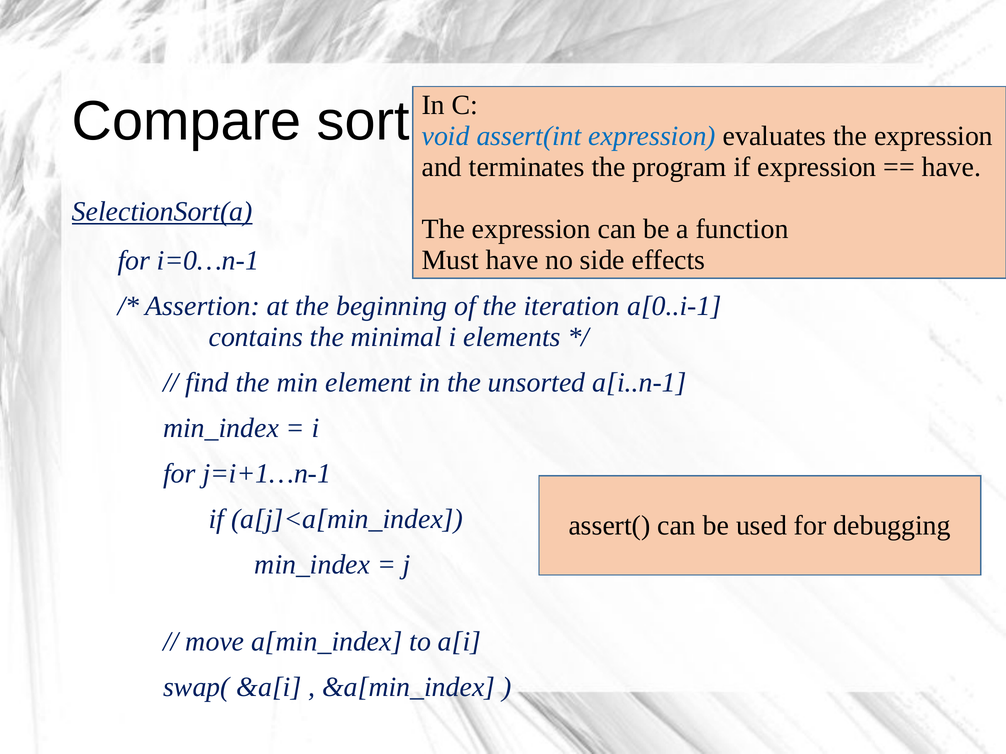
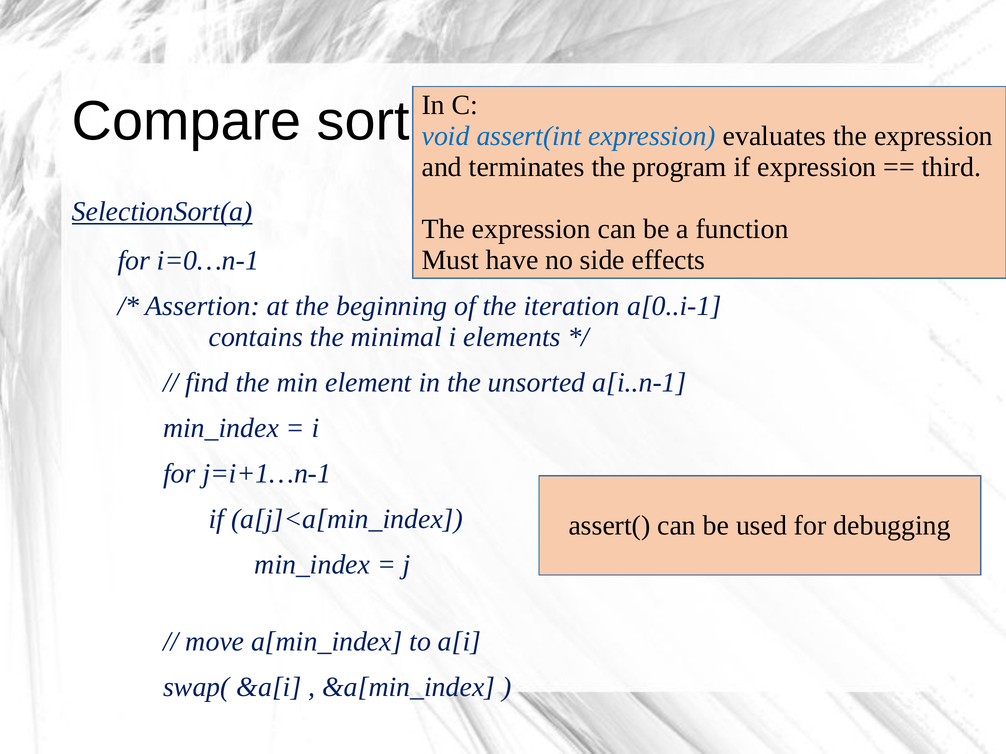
have at (951, 167): have -> third
